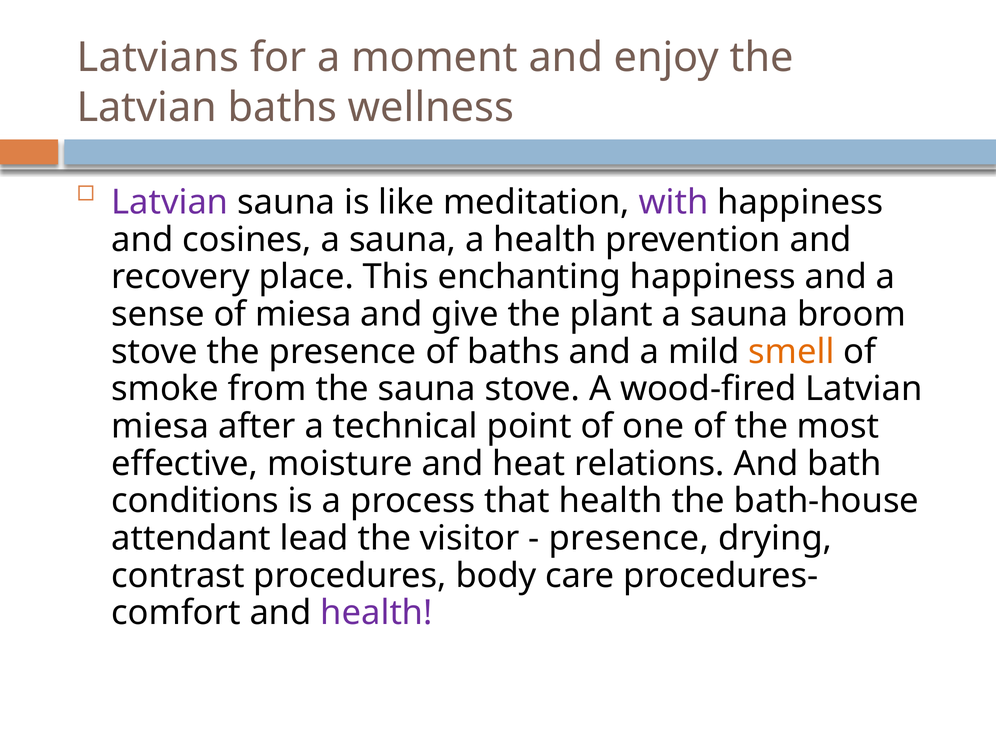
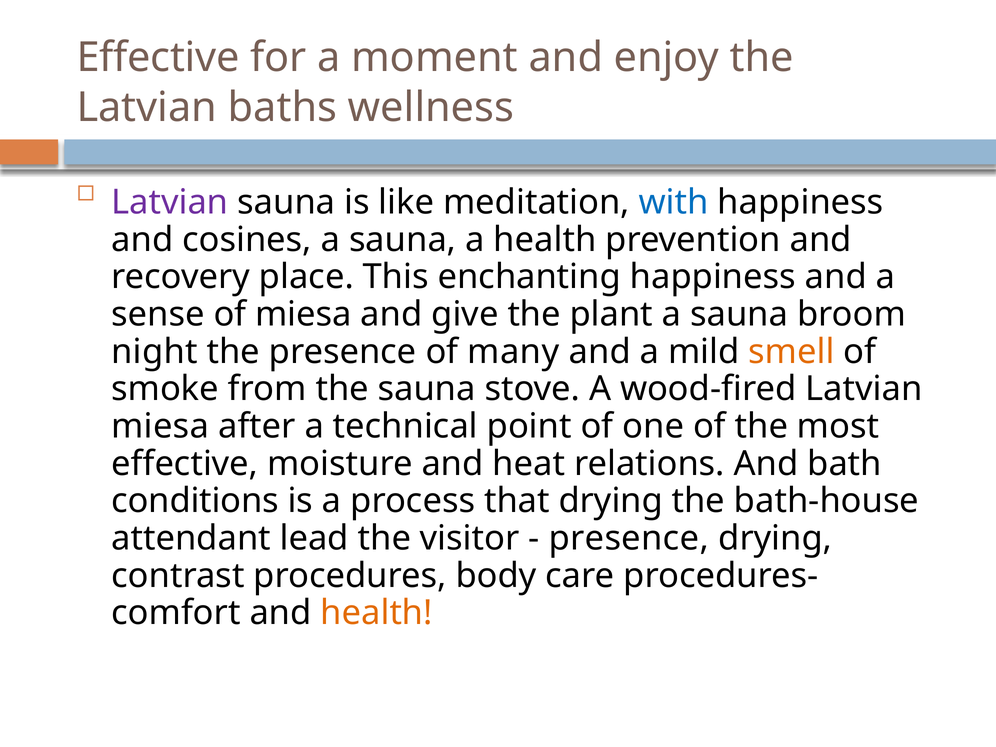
Latvians at (158, 58): Latvians -> Effective
with colour: purple -> blue
stove at (155, 352): stove -> night
of baths: baths -> many
that health: health -> drying
health at (377, 613) colour: purple -> orange
